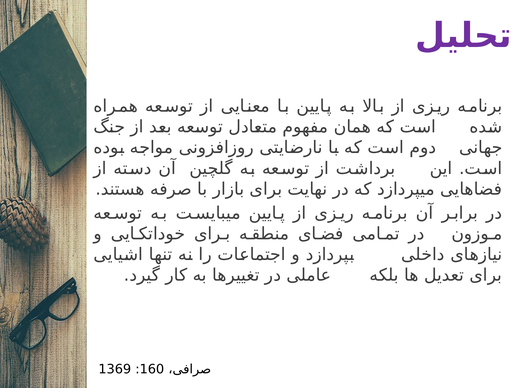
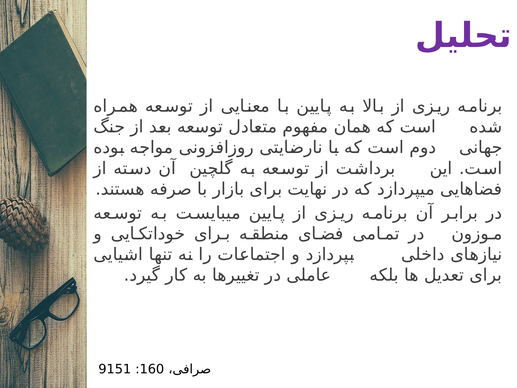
1369: 1369 -> 9151
